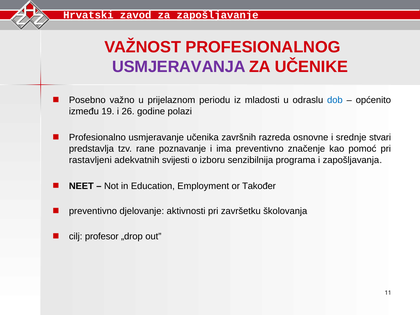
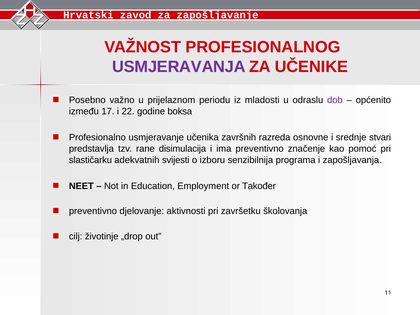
dob colour: blue -> purple
19: 19 -> 17
26: 26 -> 22
polazi: polazi -> boksa
poznavanje: poznavanje -> disimulacija
rastavljeni: rastavljeni -> slastičarku
profesor: profesor -> životinje
